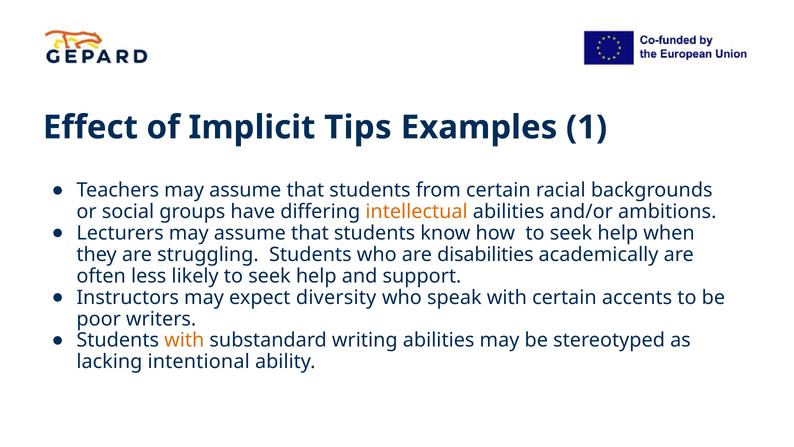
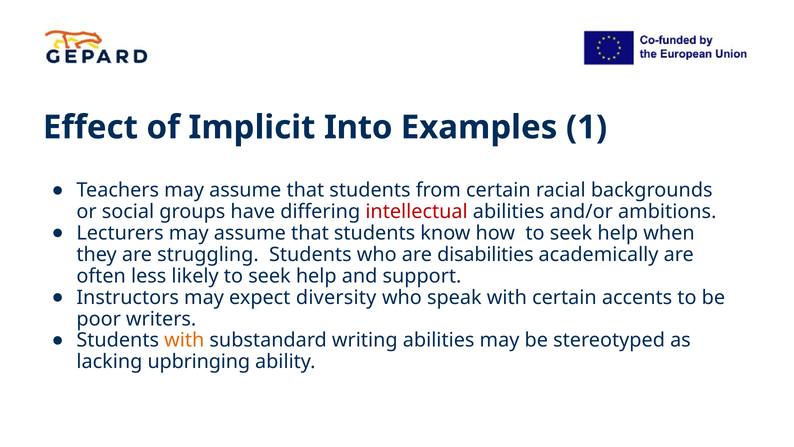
Tips: Tips -> Into
intellectual colour: orange -> red
intentional: intentional -> upbringing
